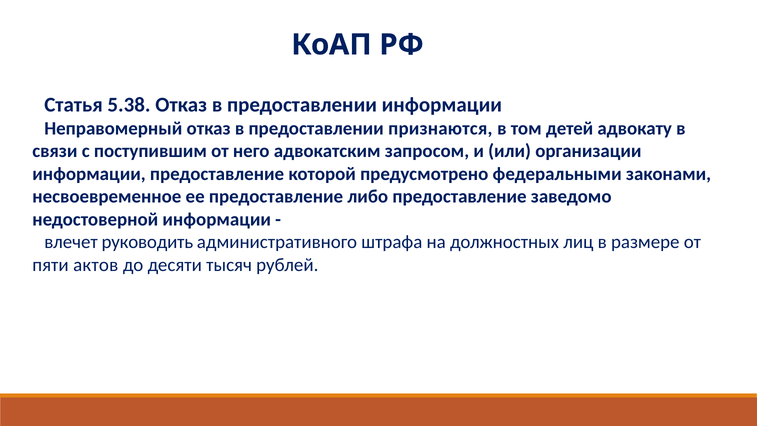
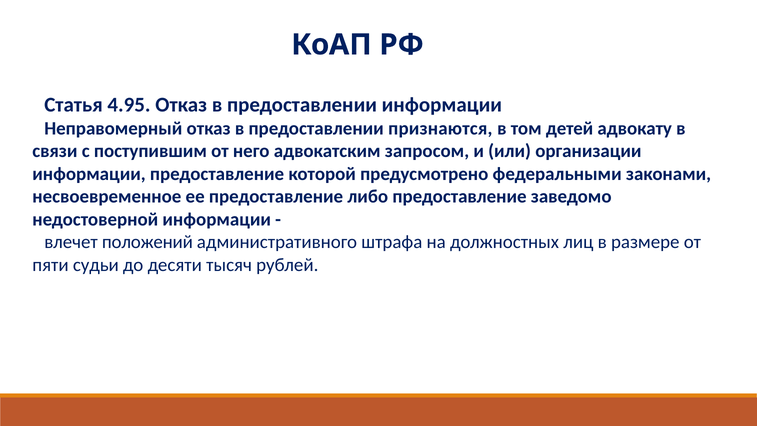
5.38: 5.38 -> 4.95
руководить: руководить -> положений
актов: актов -> судьи
